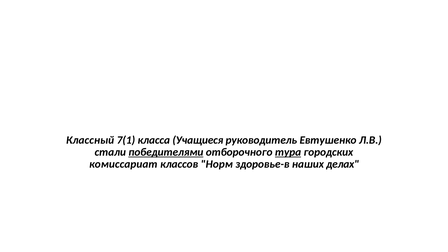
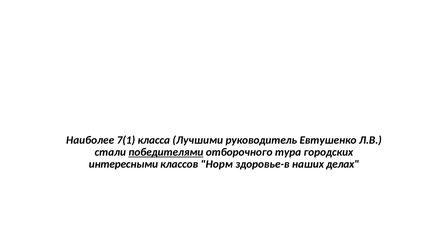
Классный: Классный -> Наиболее
Учащиеся: Учащиеся -> Лучшими
тура underline: present -> none
комиссариат: комиссариат -> интересными
